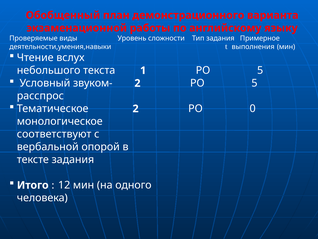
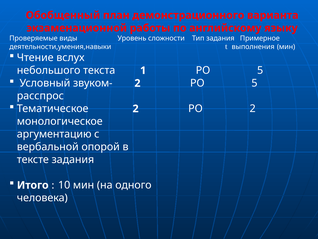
РО 0: 0 -> 2
соответствуют: соответствуют -> аргументацию
12: 12 -> 10
